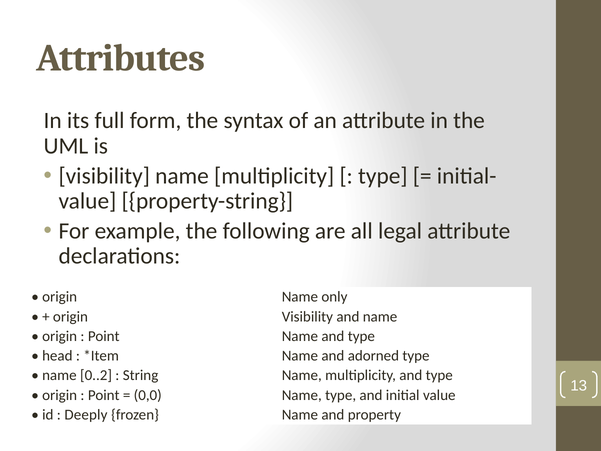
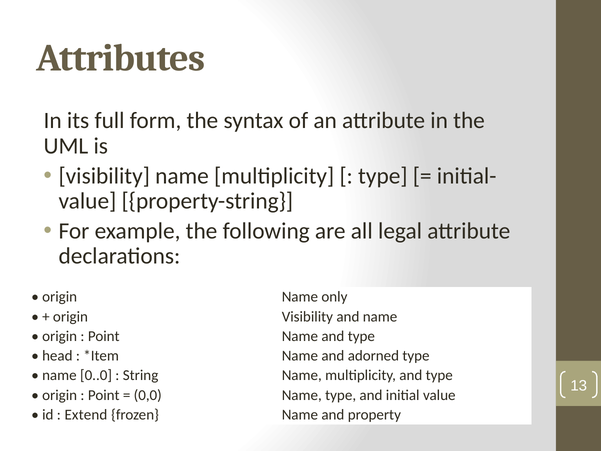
0..2: 0..2 -> 0..0
Deeply: Deeply -> Extend
